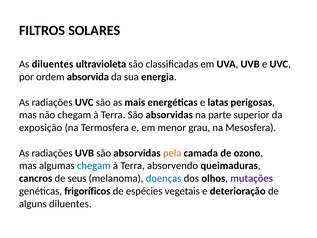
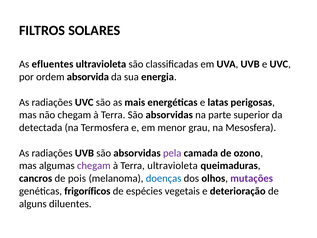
As diluentes: diluentes -> efluentes
exposição: exposição -> detectada
pela colour: orange -> purple
chegam at (94, 166) colour: blue -> purple
Terra absorvendo: absorvendo -> ultravioleta
seus: seus -> pois
